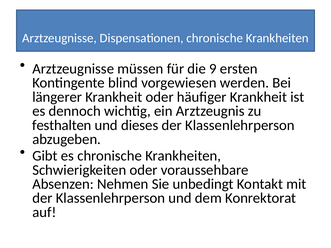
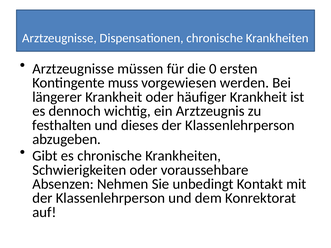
9: 9 -> 0
blind: blind -> muss
